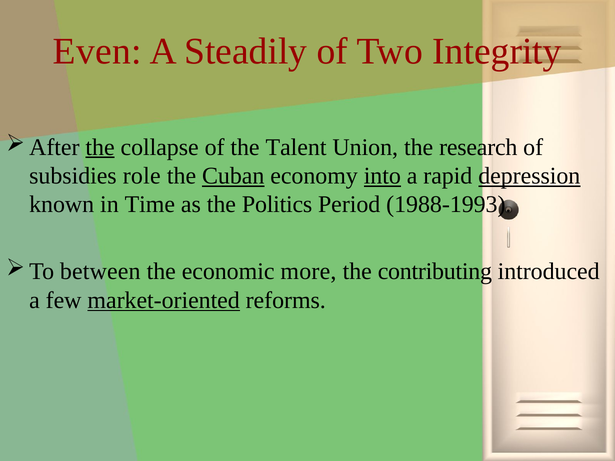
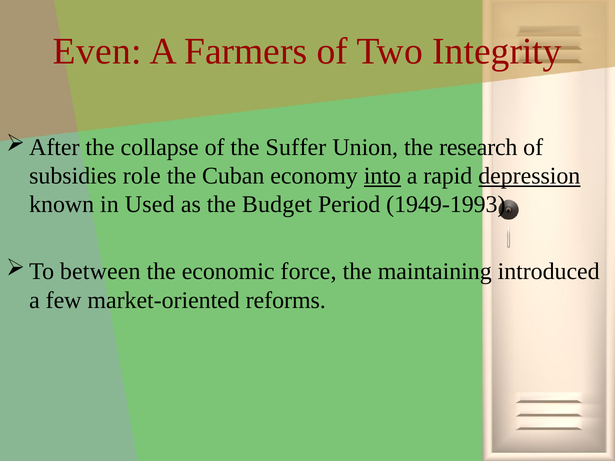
Steadily: Steadily -> Farmers
the at (100, 147) underline: present -> none
Talent: Talent -> Suffer
Cuban underline: present -> none
Time: Time -> Used
Politics: Politics -> Budget
1988-1993: 1988-1993 -> 1949-1993
more: more -> force
contributing: contributing -> maintaining
market-oriented underline: present -> none
